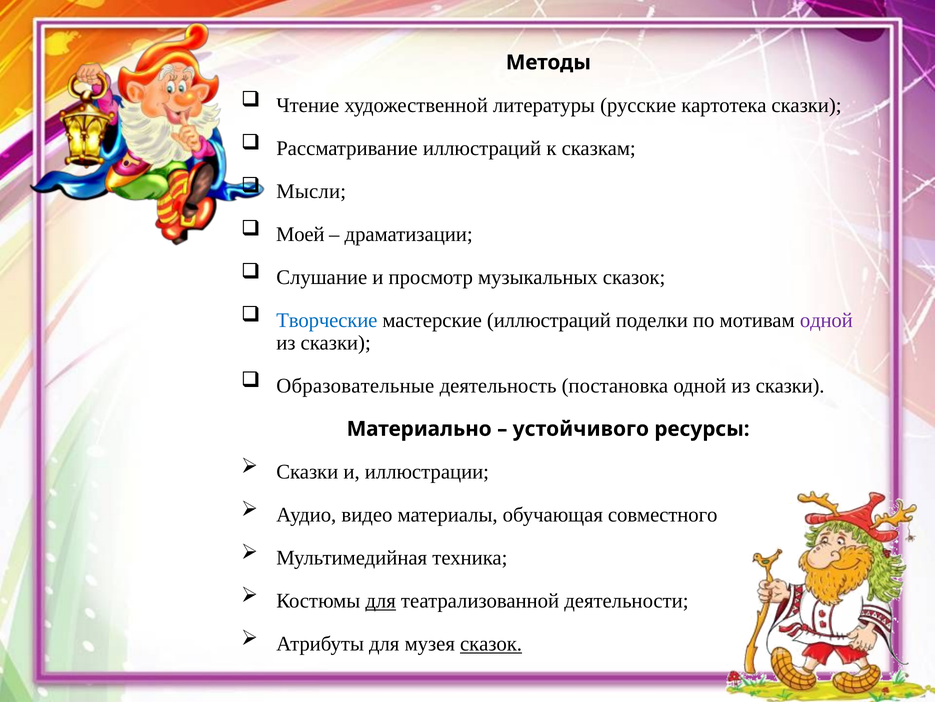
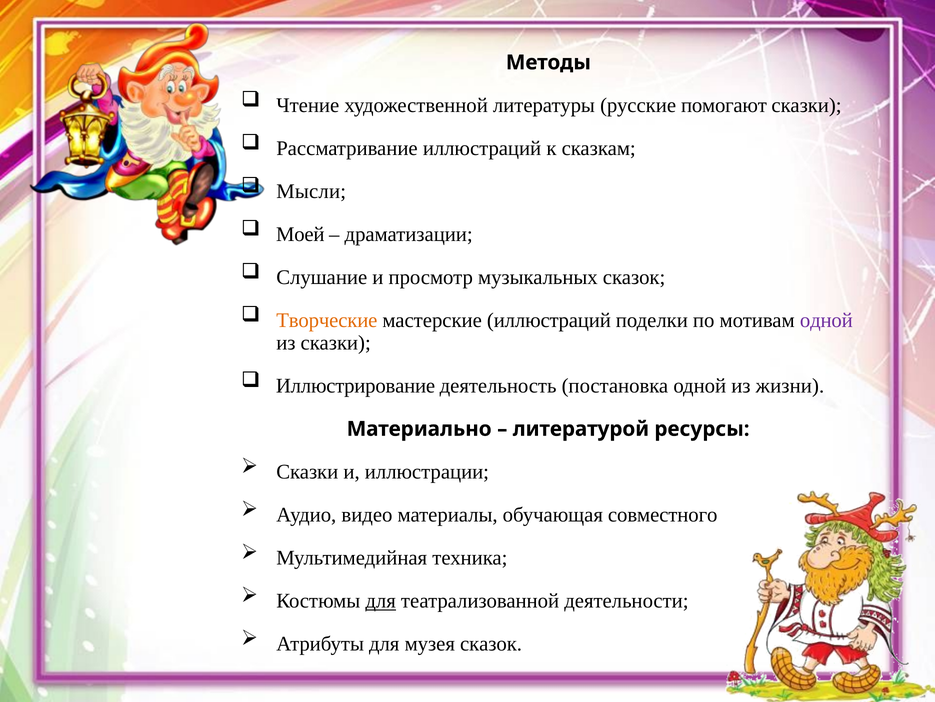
картотека: картотека -> помогают
Творческие colour: blue -> orange
Образовательные: Образовательные -> Иллюстрирование
постановка одной из сказки: сказки -> жизни
устойчивого: устойчивого -> литературой
сказок at (491, 643) underline: present -> none
